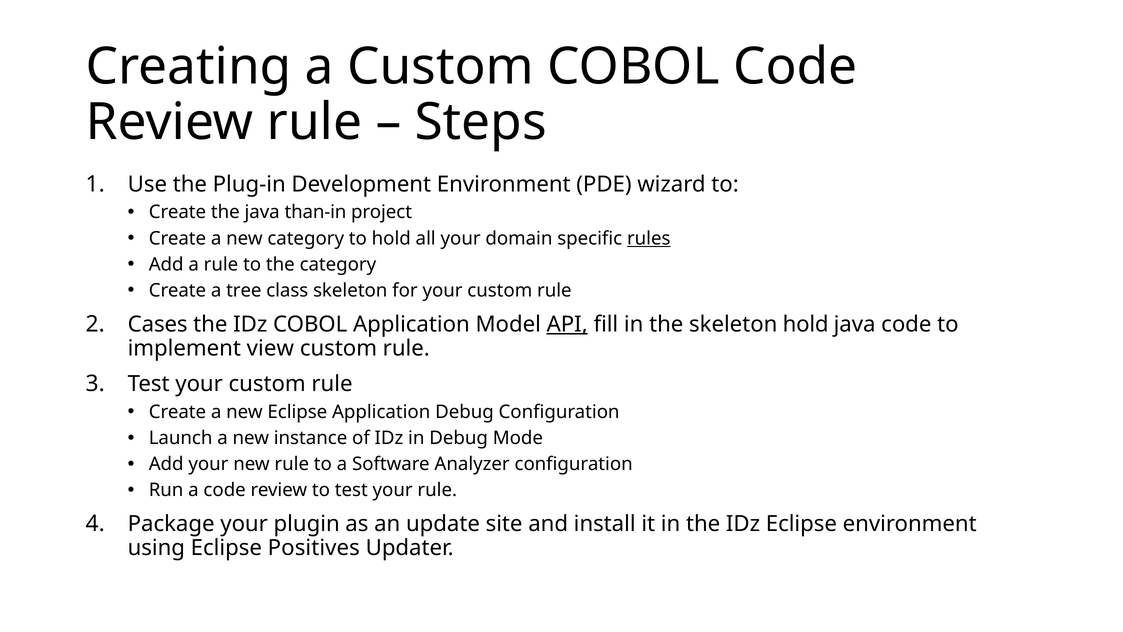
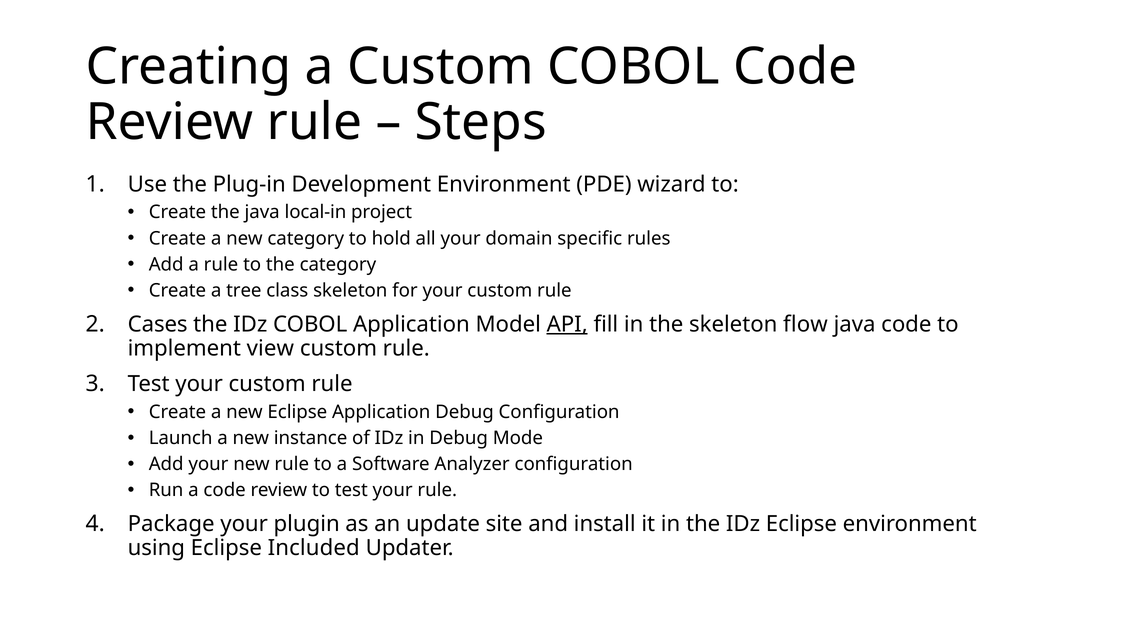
than-in: than-in -> local-in
rules underline: present -> none
skeleton hold: hold -> flow
Positives: Positives -> Included
